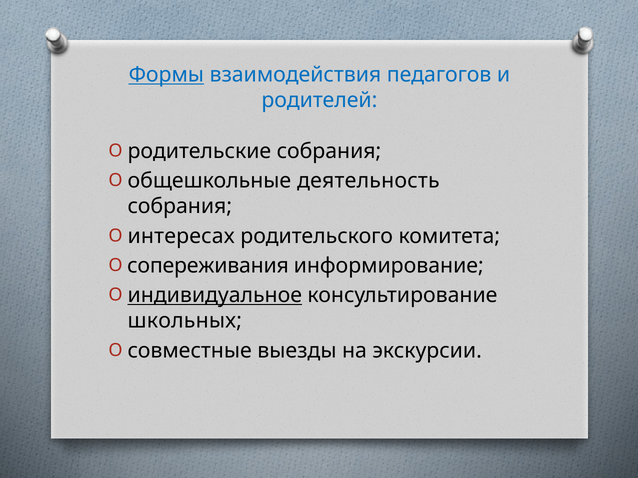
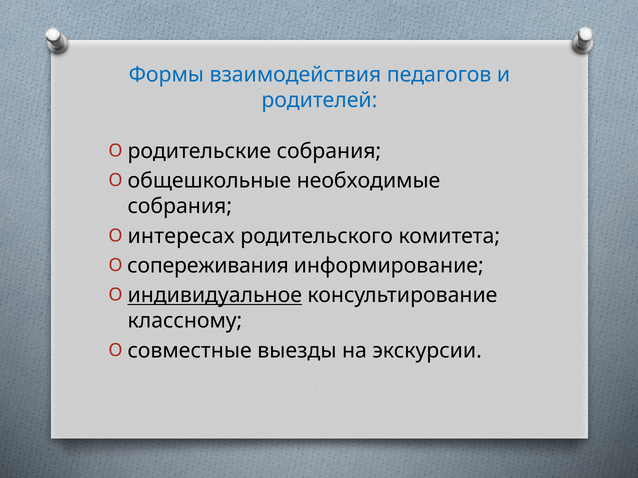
Формы underline: present -> none
деятельность: деятельность -> необходимые
школьных: школьных -> классному
